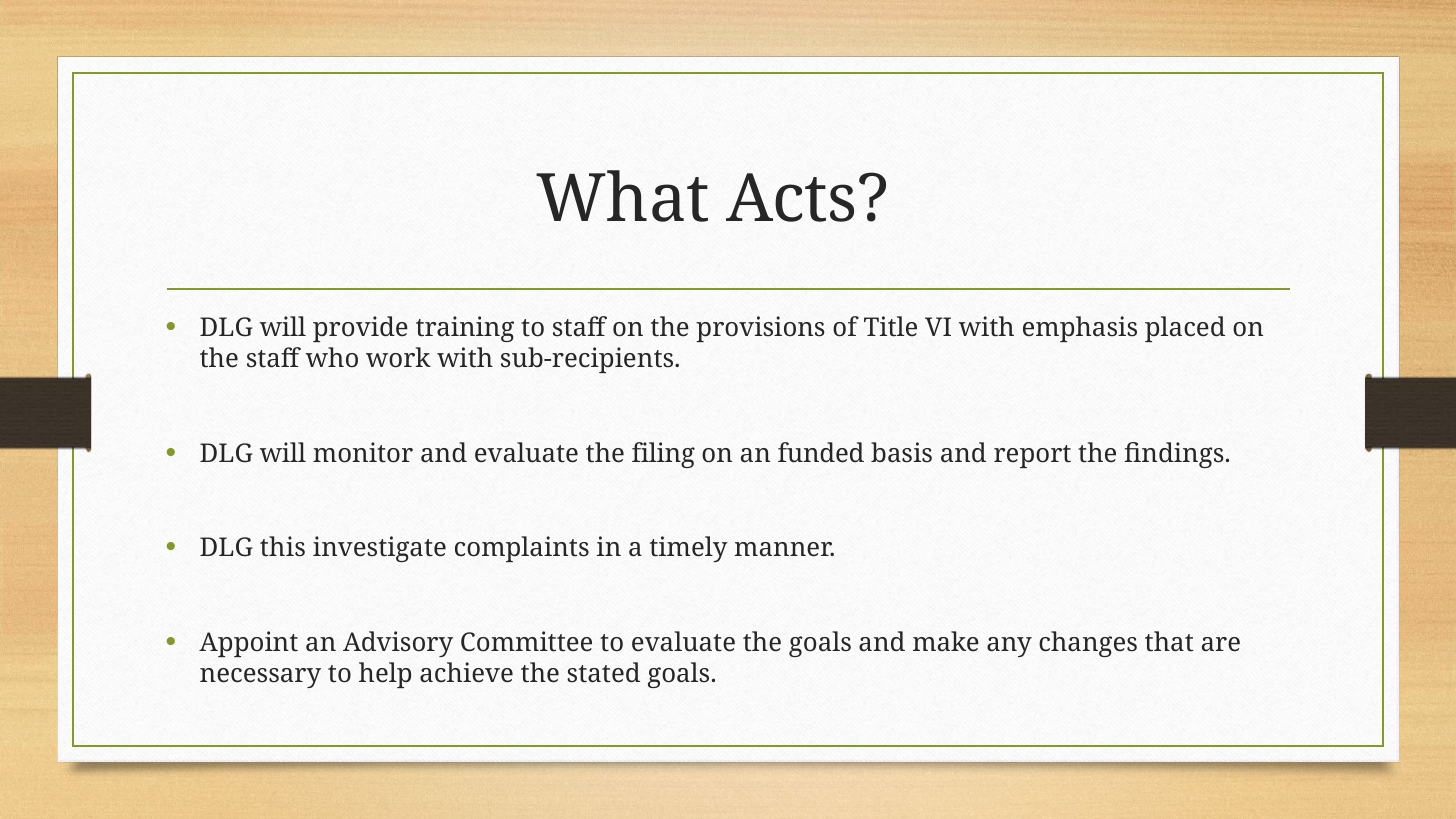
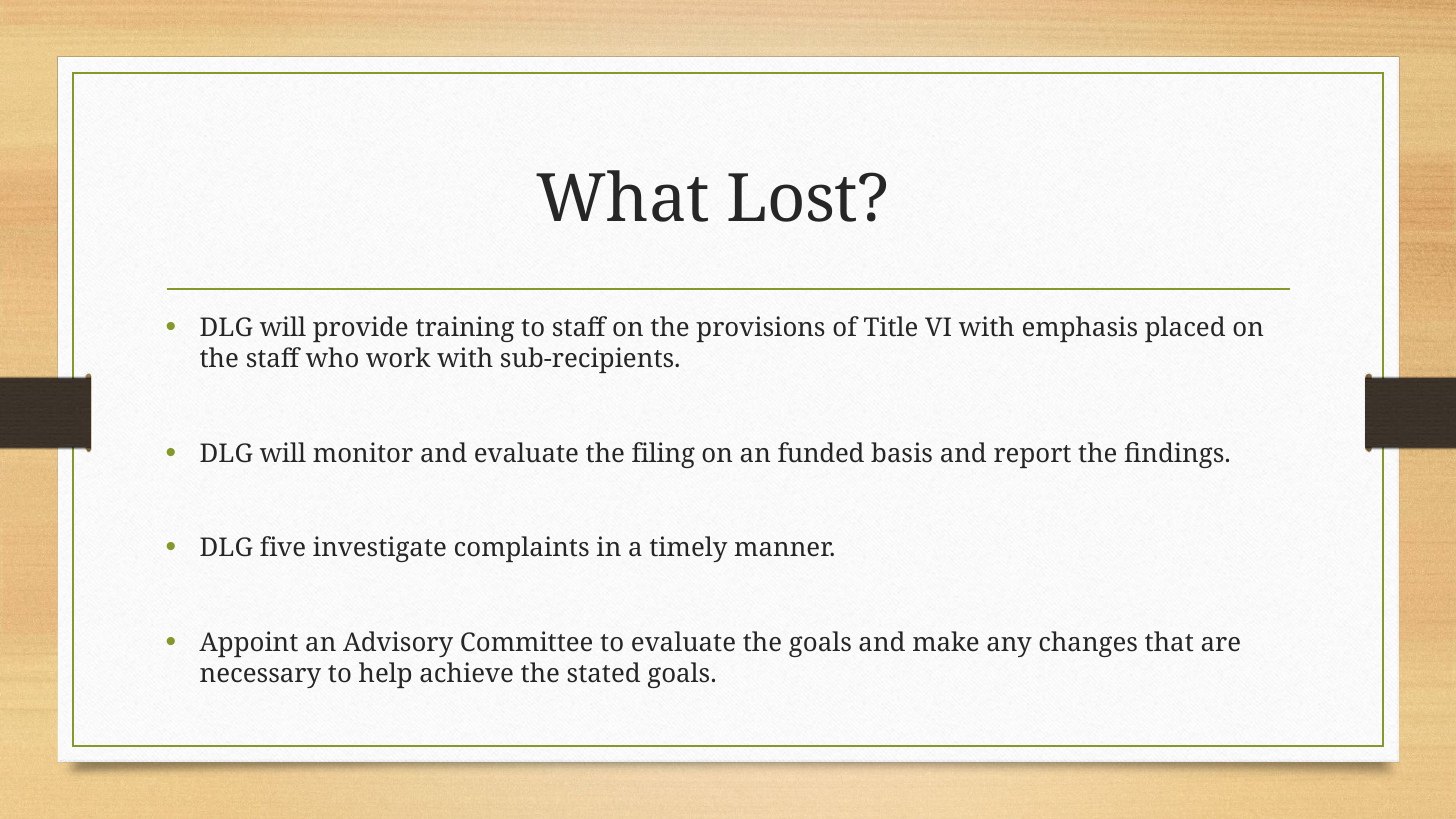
Acts: Acts -> Lost
this: this -> five
